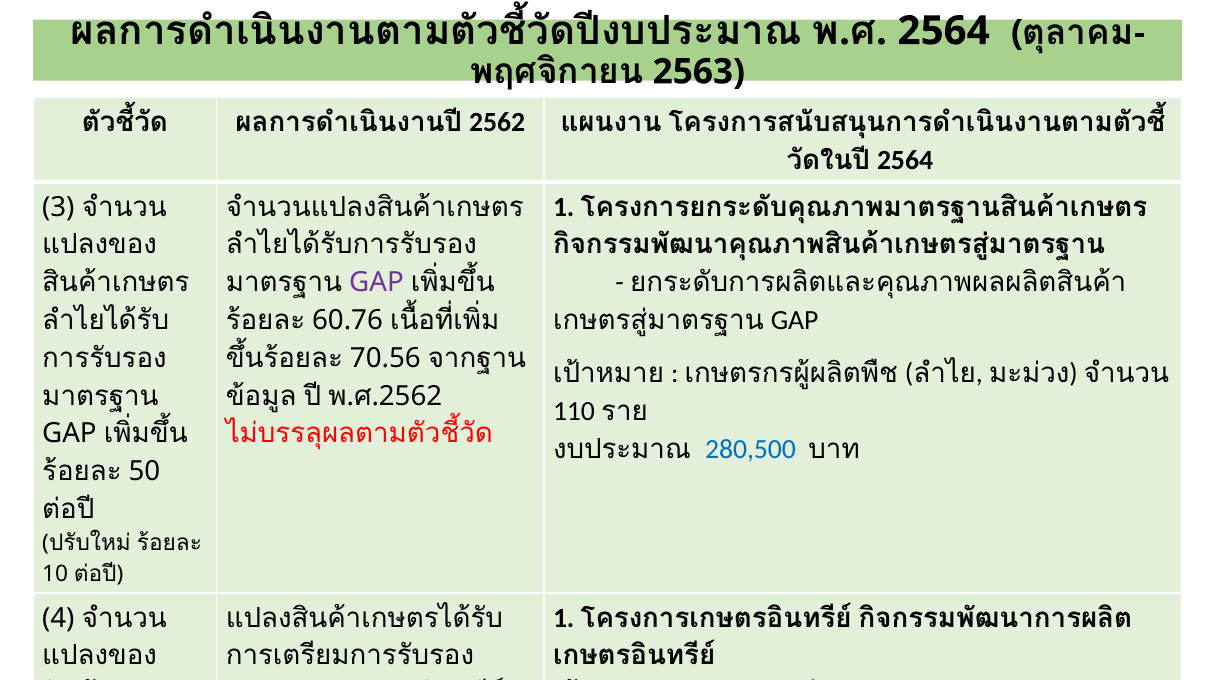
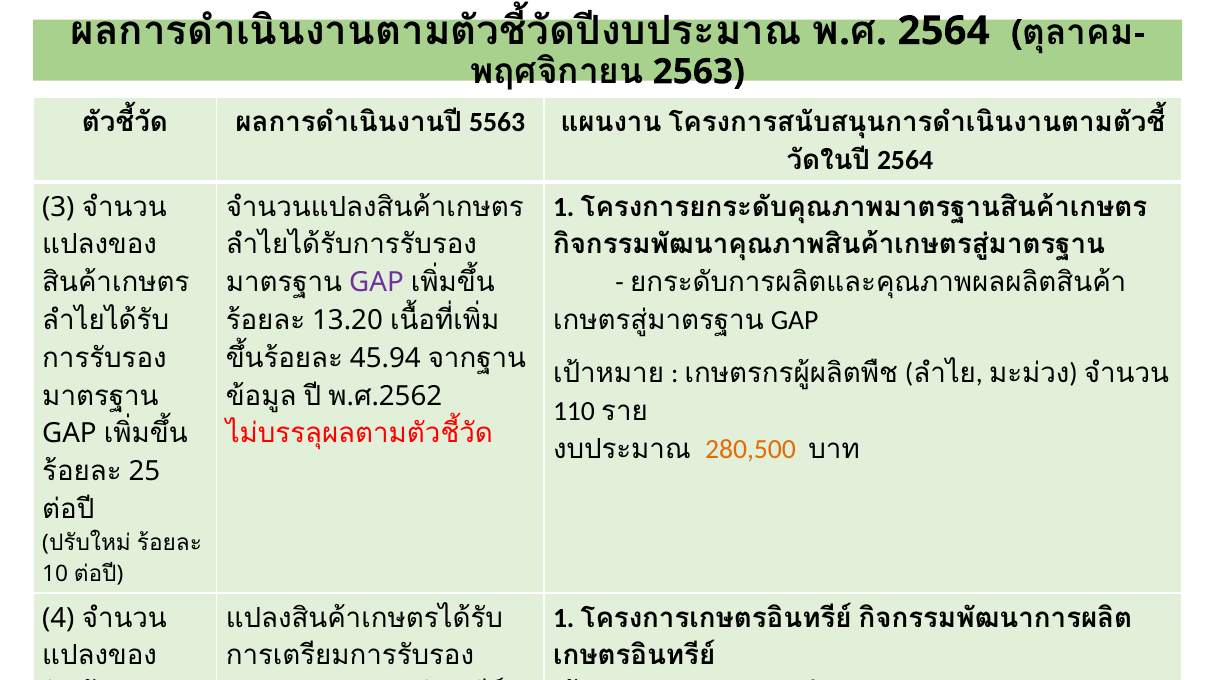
2562 at (497, 122): 2562 -> 5563
60.76: 60.76 -> 13.20
70.56: 70.56 -> 45.94
280,500 colour: blue -> orange
50: 50 -> 25
